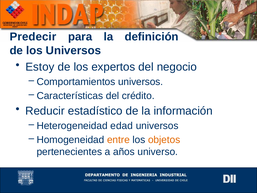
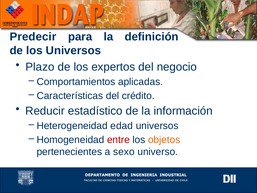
Estoy: Estoy -> Plazo
Comportamientos universos: universos -> aplicadas
entre colour: orange -> red
años: años -> sexo
